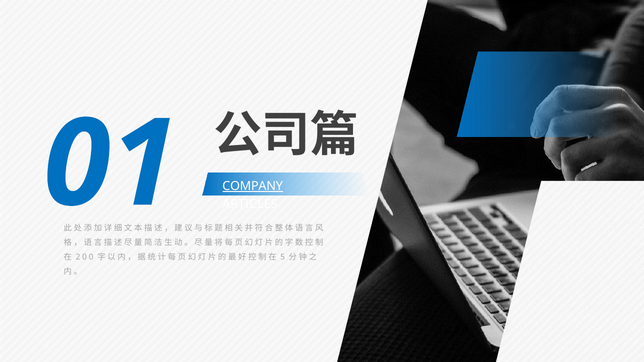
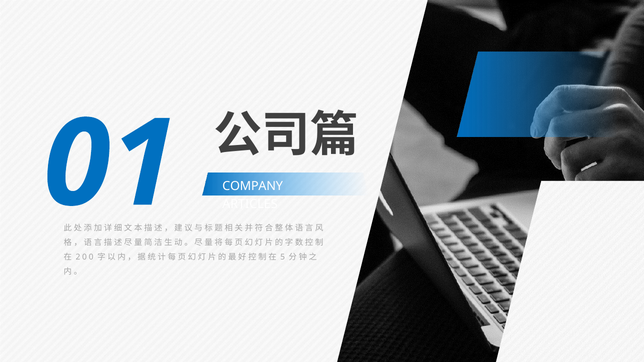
COMPANY underline: present -> none
